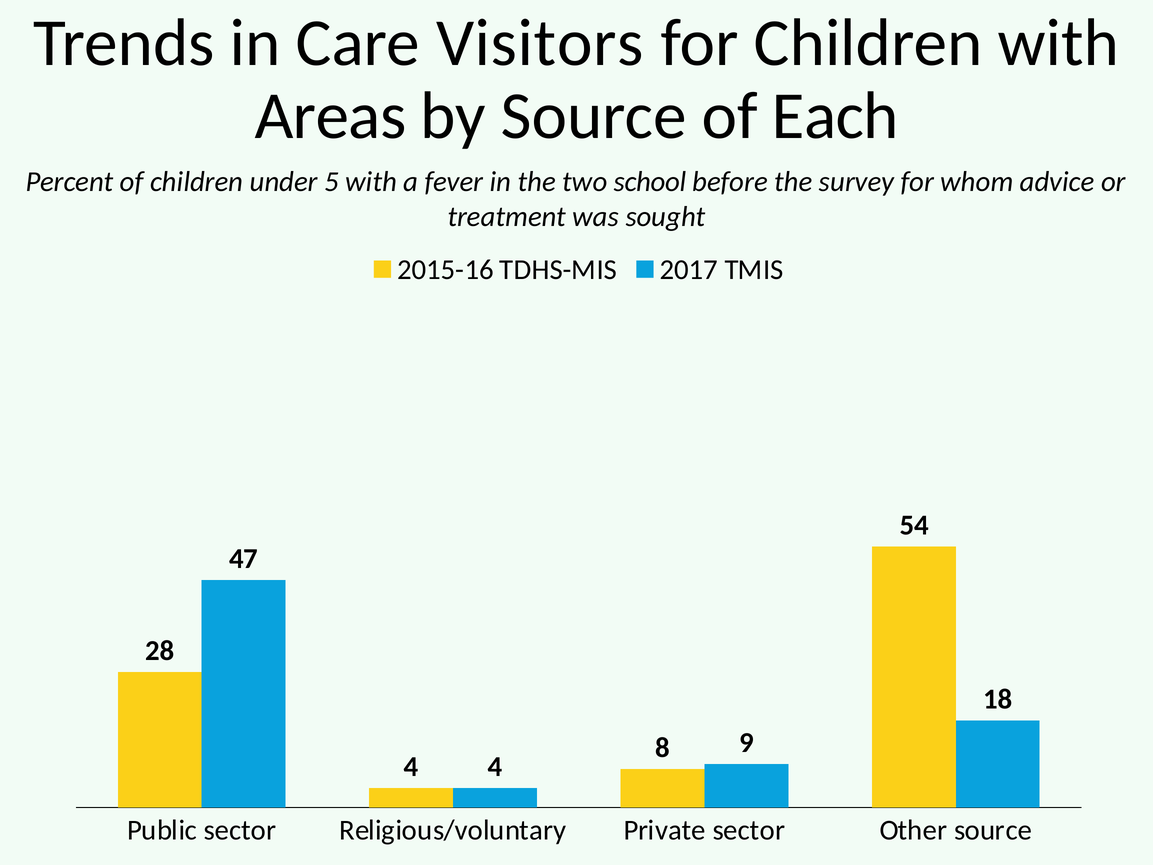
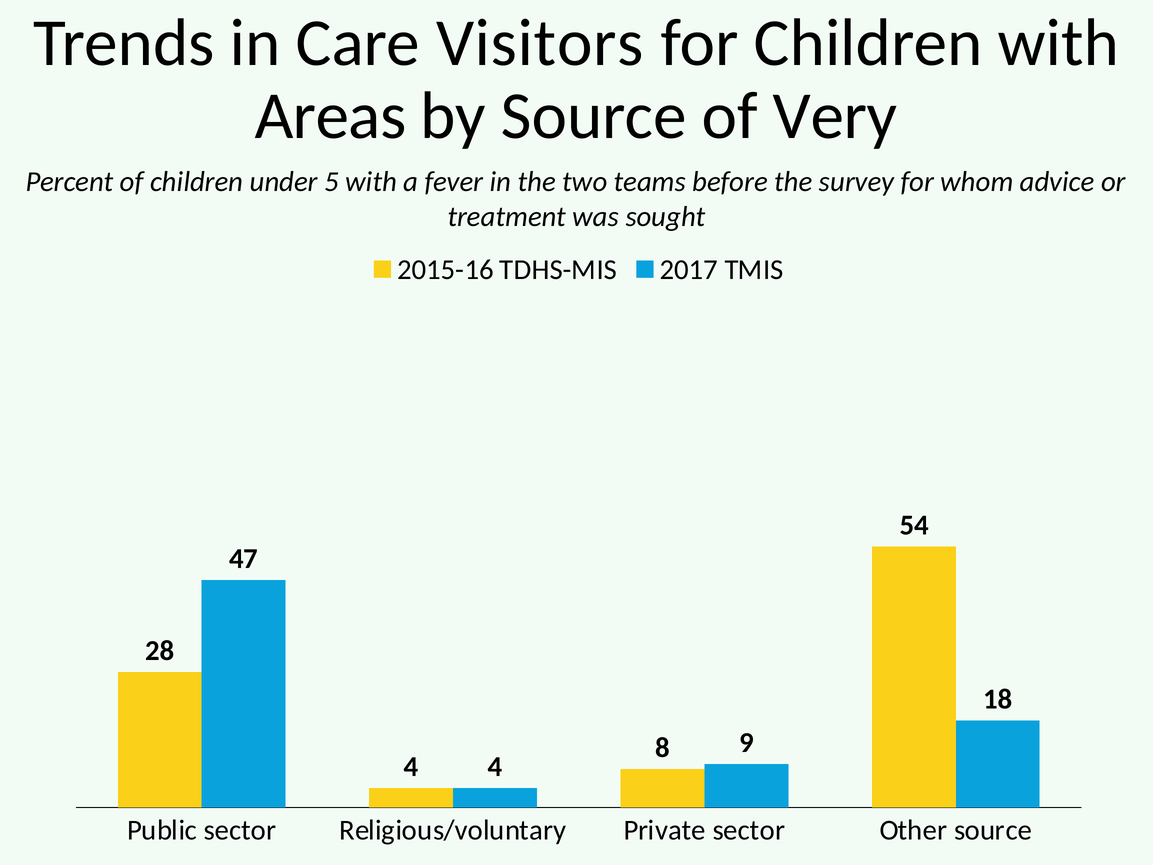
Each: Each -> Very
school: school -> teams
